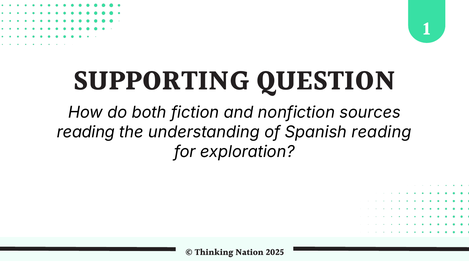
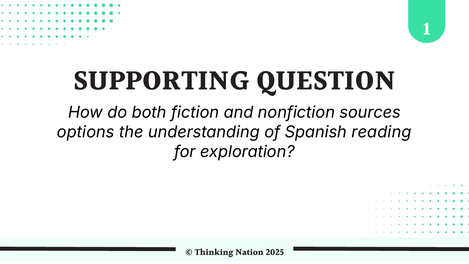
reading at (86, 132): reading -> options
